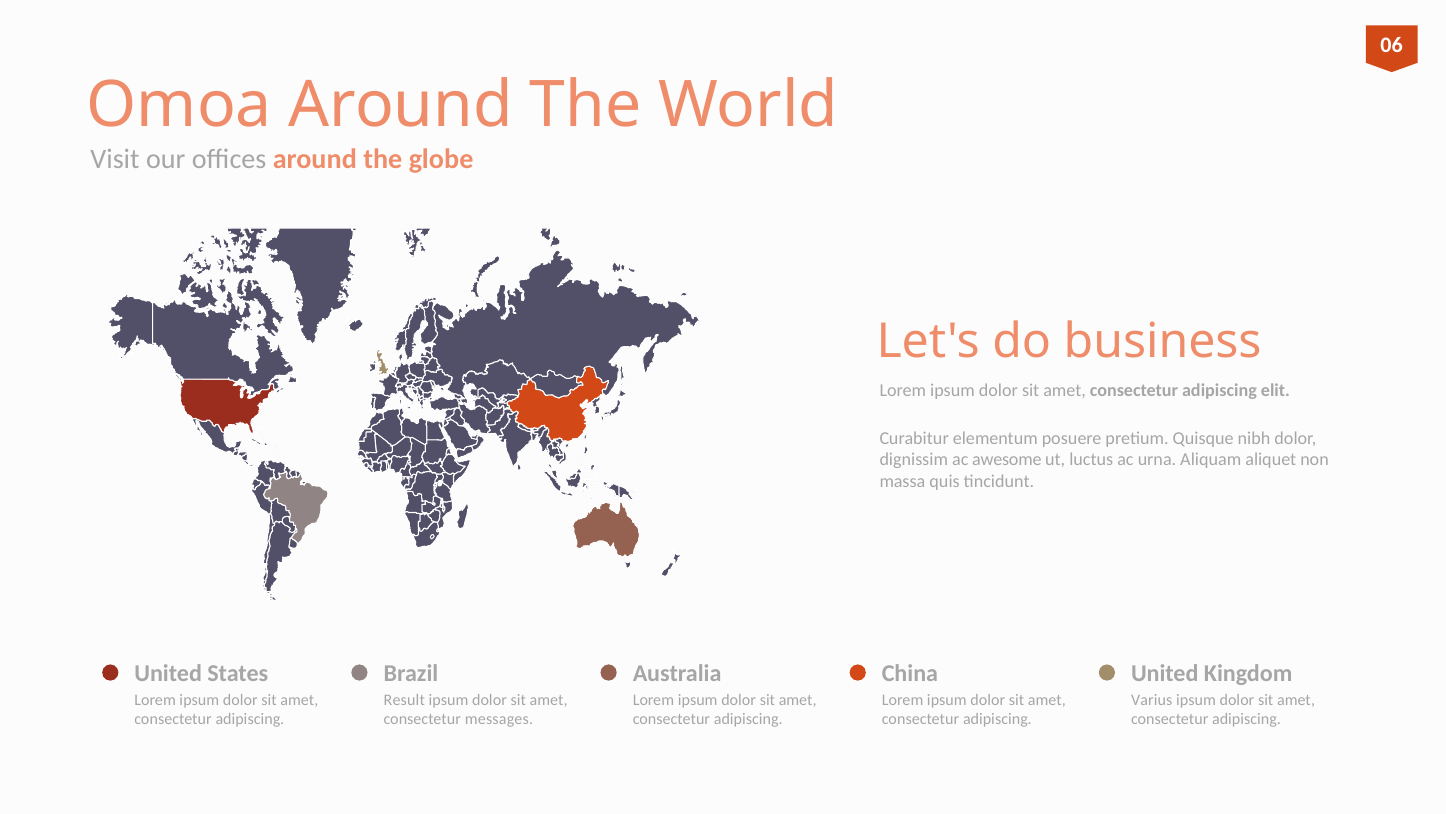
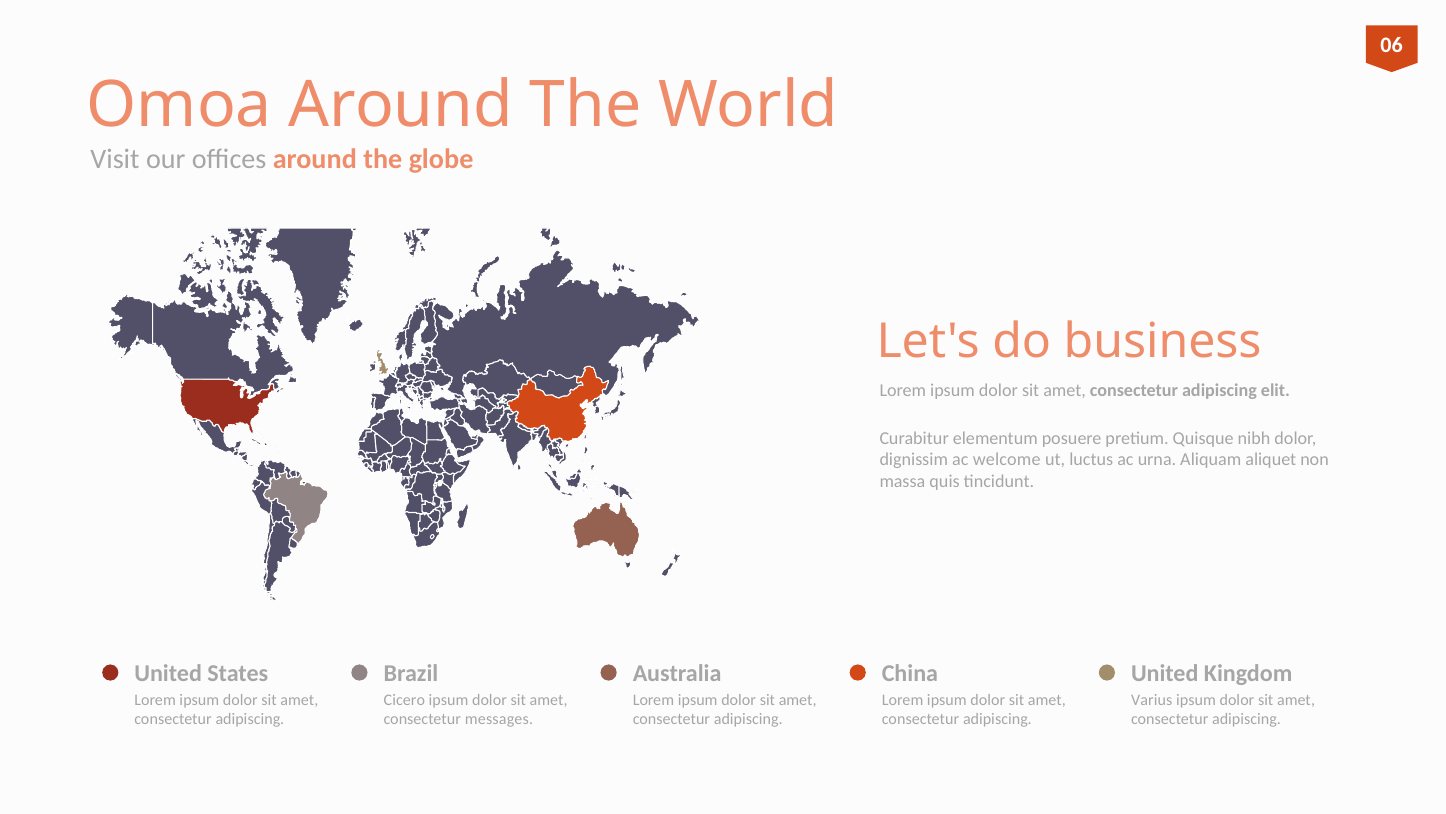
awesome: awesome -> welcome
Result: Result -> Cicero
